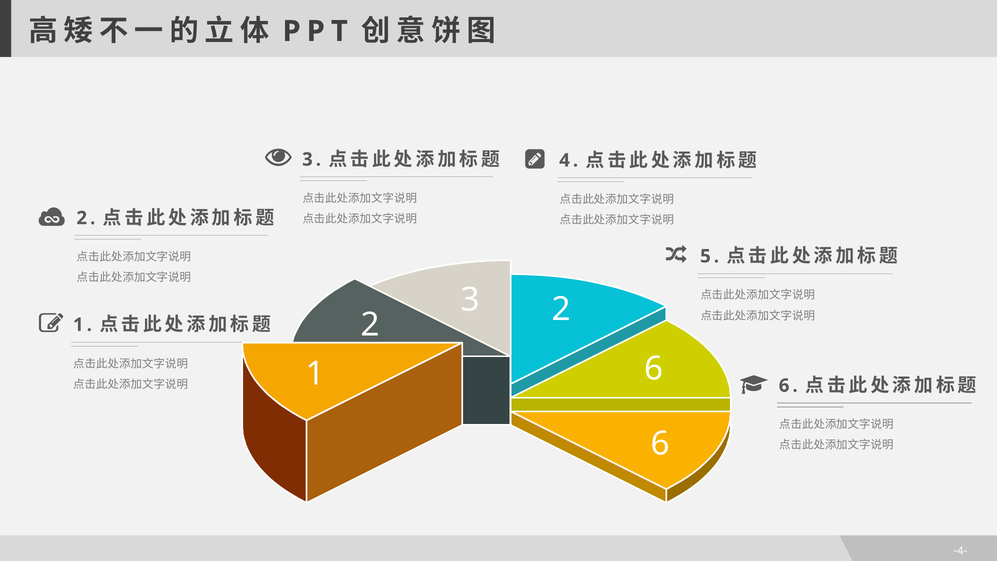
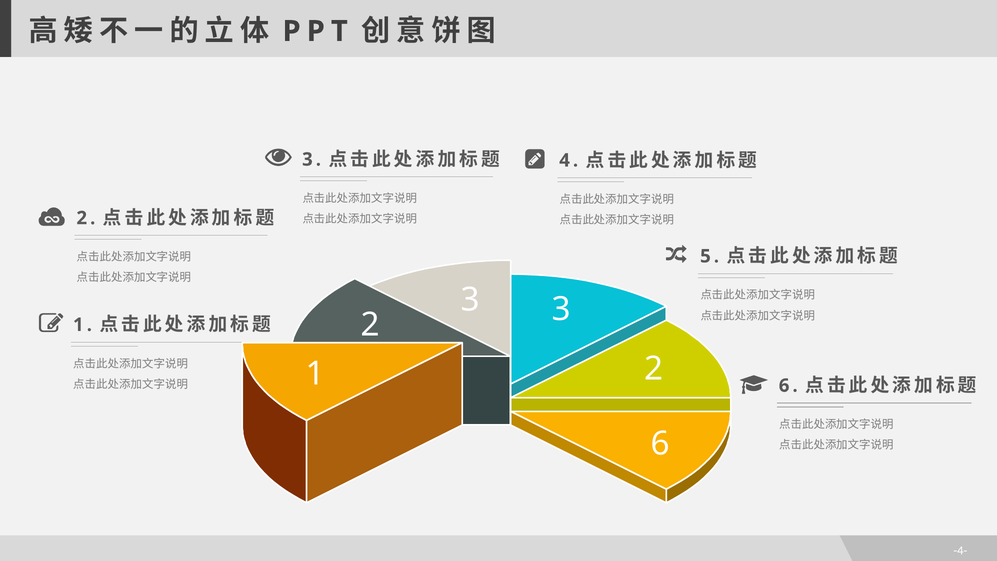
3 2: 2 -> 3
1 6: 6 -> 2
